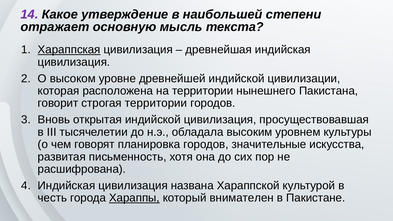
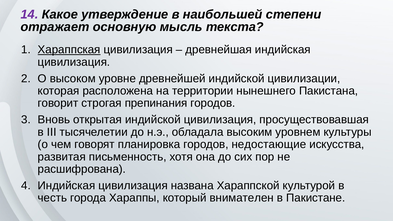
строгая территории: территории -> препинания
значительные: значительные -> недостающие
Хараппы underline: present -> none
